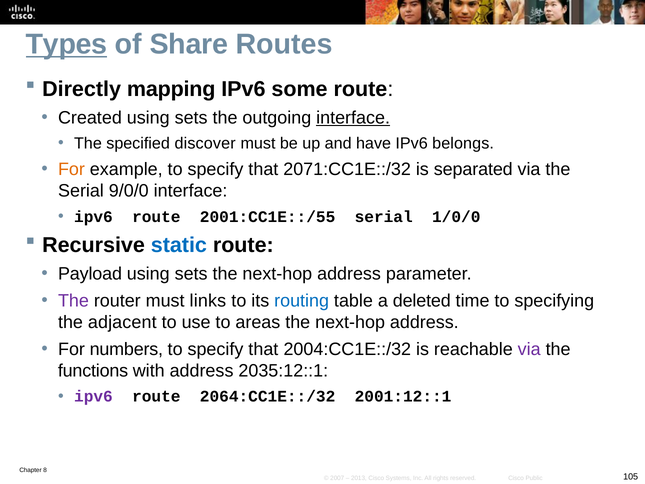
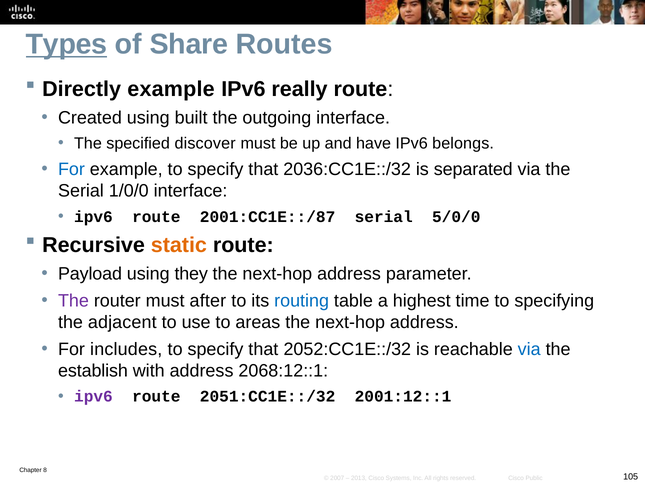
Directly mapping: mapping -> example
some: some -> really
Created using sets: sets -> built
interface at (353, 118) underline: present -> none
For at (71, 169) colour: orange -> blue
2071:CC1E::/32: 2071:CC1E::/32 -> 2036:CC1E::/32
9/0/0: 9/0/0 -> 1/0/0
2001:CC1E::/55: 2001:CC1E::/55 -> 2001:CC1E::/87
1/0/0: 1/0/0 -> 5/0/0
static colour: blue -> orange
sets at (191, 274): sets -> they
links: links -> after
deleted: deleted -> highest
numbers: numbers -> includes
2004:CC1E::/32: 2004:CC1E::/32 -> 2052:CC1E::/32
via at (529, 349) colour: purple -> blue
functions: functions -> establish
2035:12::1: 2035:12::1 -> 2068:12::1
2064:CC1E::/32: 2064:CC1E::/32 -> 2051:CC1E::/32
